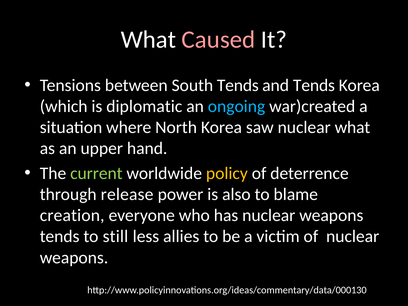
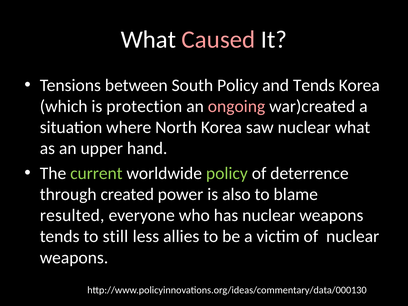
South Tends: Tends -> Policy
diplomatic: diplomatic -> protection
ongoing colour: light blue -> pink
policy at (227, 173) colour: yellow -> light green
release: release -> created
creation: creation -> resulted
